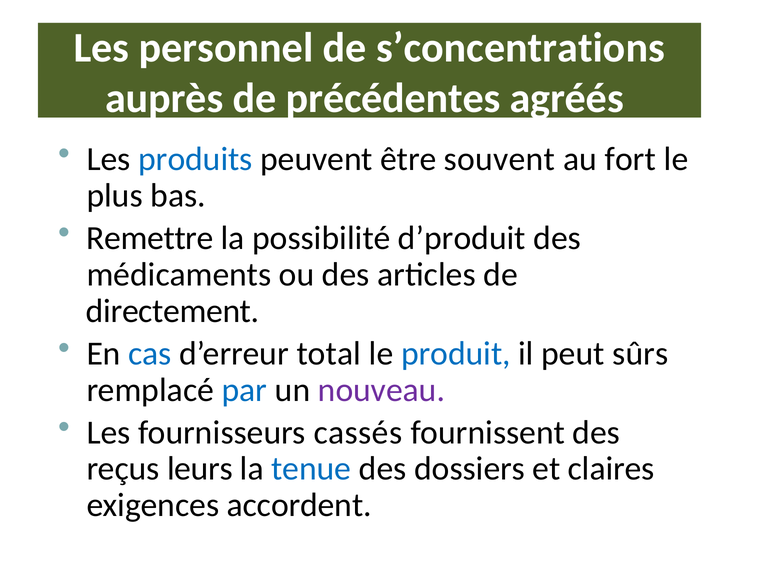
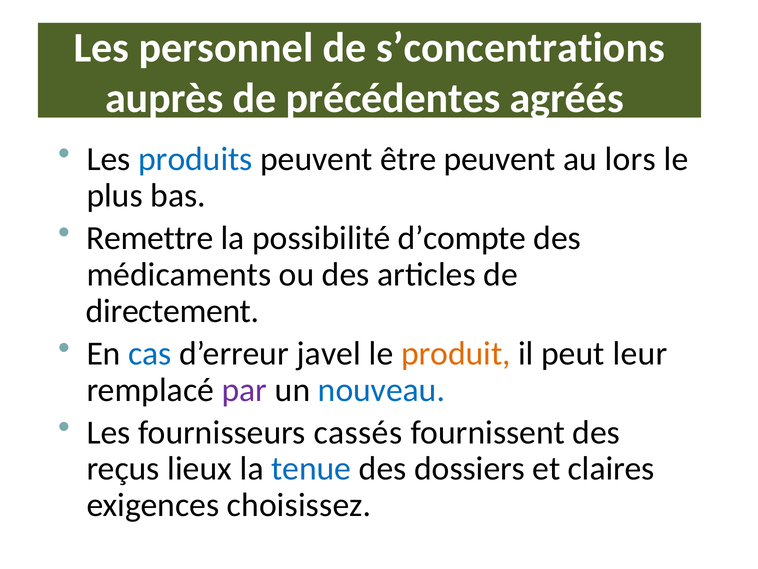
être souvent: souvent -> peuvent
fort: fort -> lors
d’produit: d’produit -> d’compte
total: total -> javel
produit colour: blue -> orange
sûrs: sûrs -> leur
par colour: blue -> purple
nouveau colour: purple -> blue
leurs: leurs -> lieux
accordent: accordent -> choisissez
